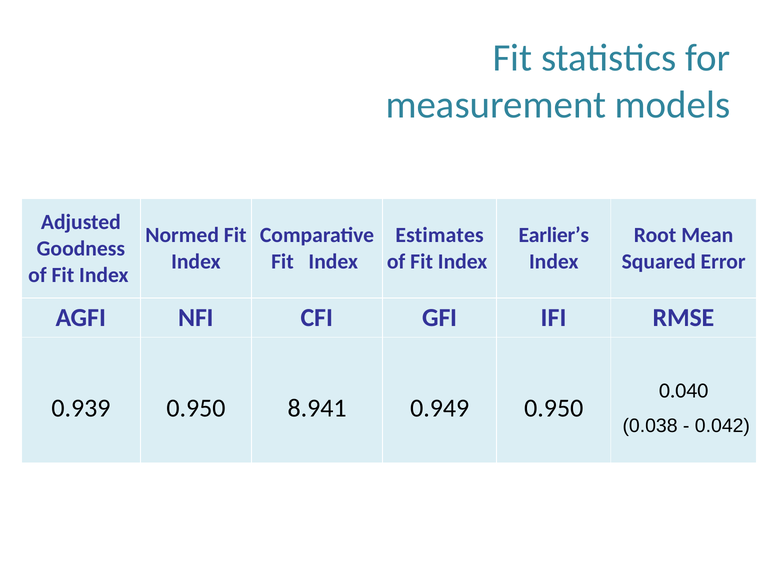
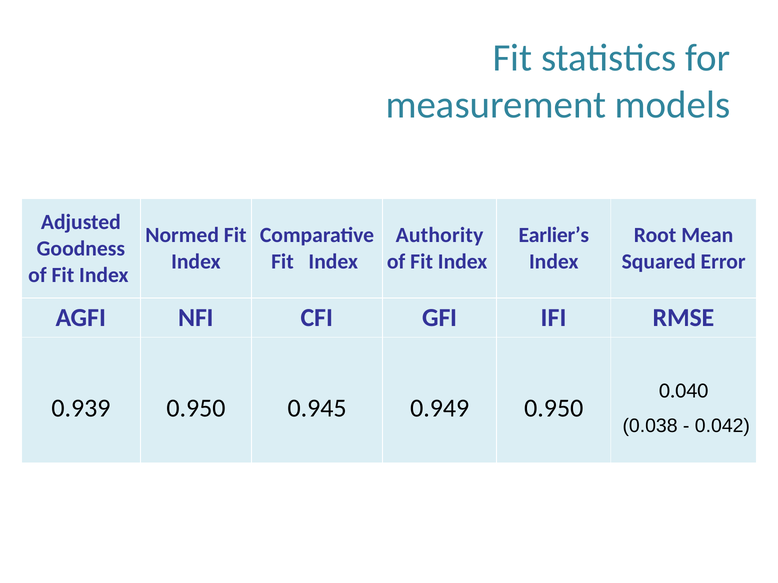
Estimates: Estimates -> Authority
8.941: 8.941 -> 0.945
